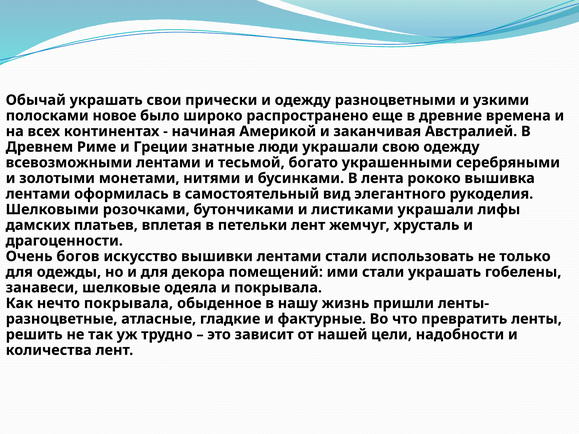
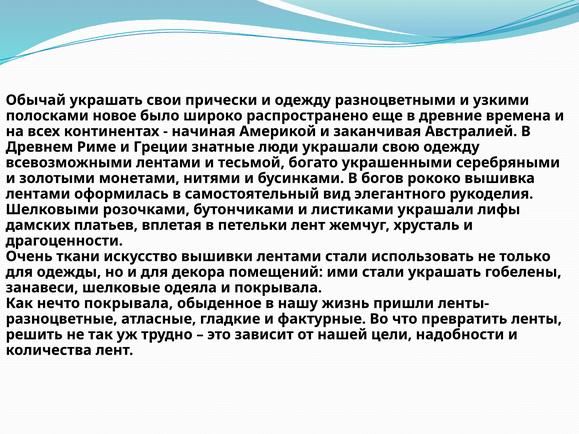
лента: лента -> богов
богов: богов -> ткани
